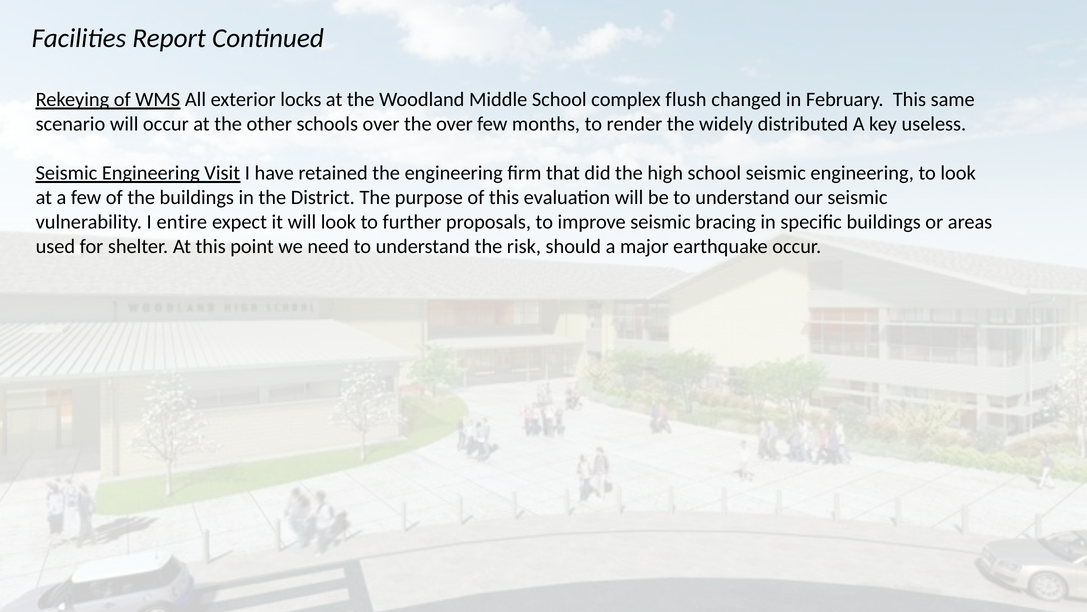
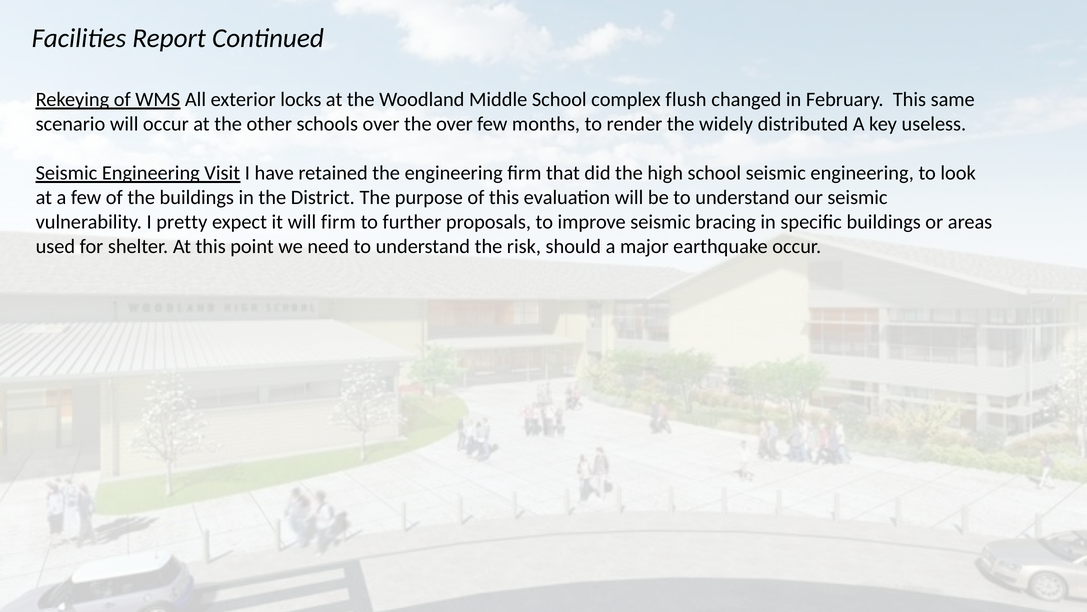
entire: entire -> pretty
will look: look -> firm
